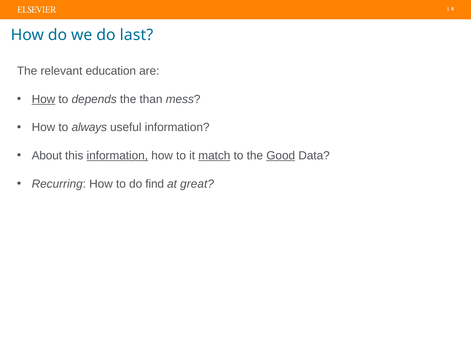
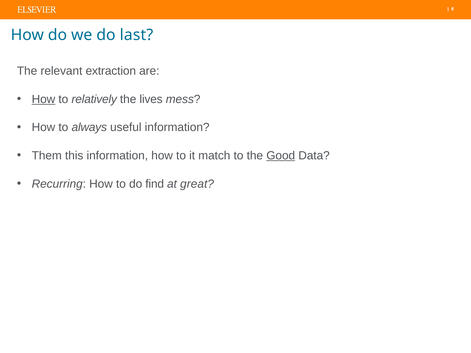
education: education -> extraction
depends: depends -> relatively
than: than -> lives
About: About -> Them
information at (117, 156) underline: present -> none
match underline: present -> none
